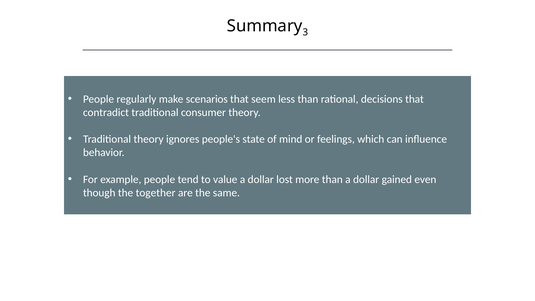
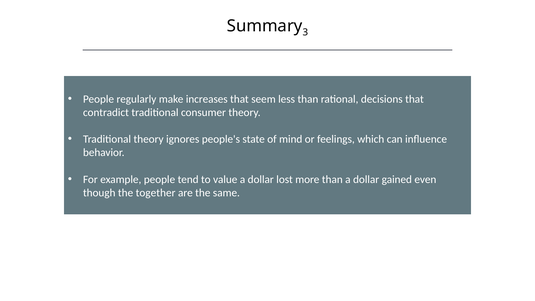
scenarios: scenarios -> increases
